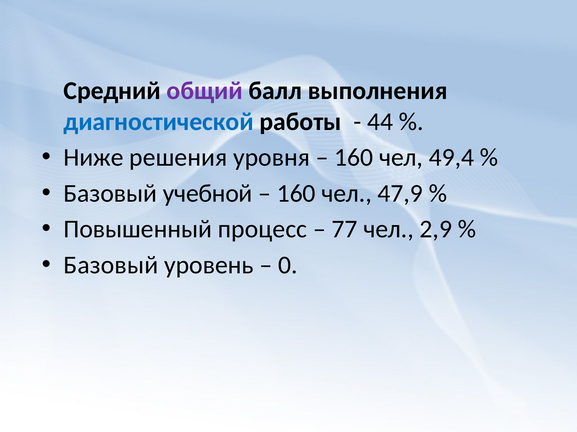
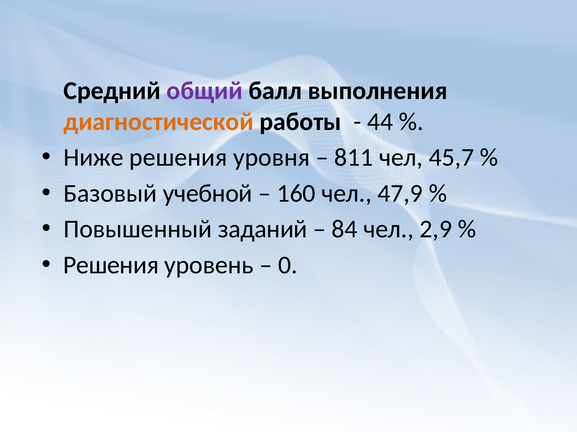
диагностической colour: blue -> orange
160 at (354, 158): 160 -> 811
49,4: 49,4 -> 45,7
процесс: процесс -> заданий
77: 77 -> 84
Базовый at (111, 265): Базовый -> Решения
